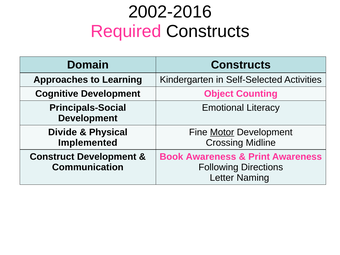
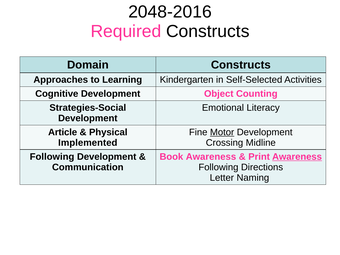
2002-2016: 2002-2016 -> 2048-2016
Principals-Social: Principals-Social -> Strategies-Social
Divide: Divide -> Article
Construct at (52, 157): Construct -> Following
Awareness at (297, 157) underline: none -> present
